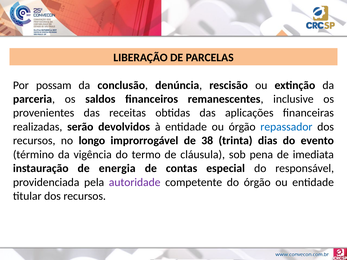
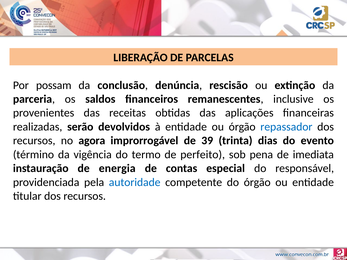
longo: longo -> agora
38: 38 -> 39
cláusula: cláusula -> perfeito
autoridade colour: purple -> blue
